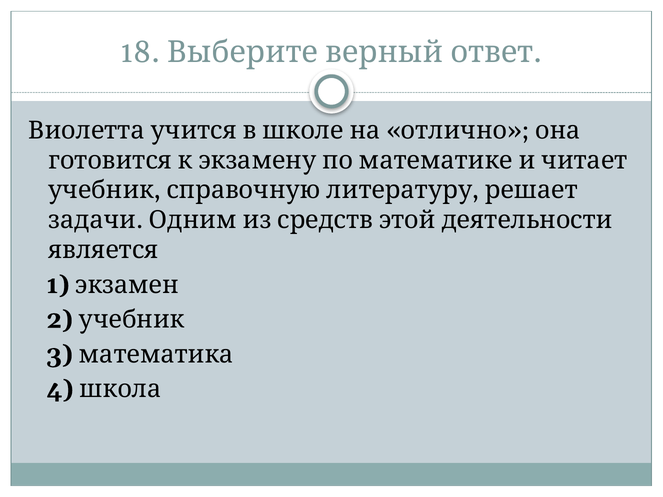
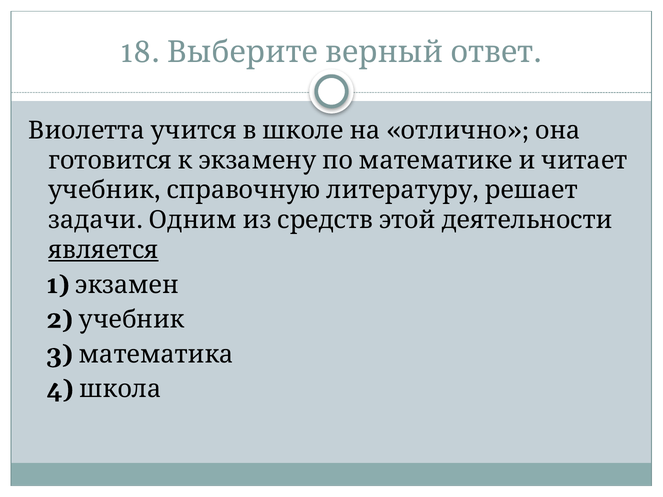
является underline: none -> present
